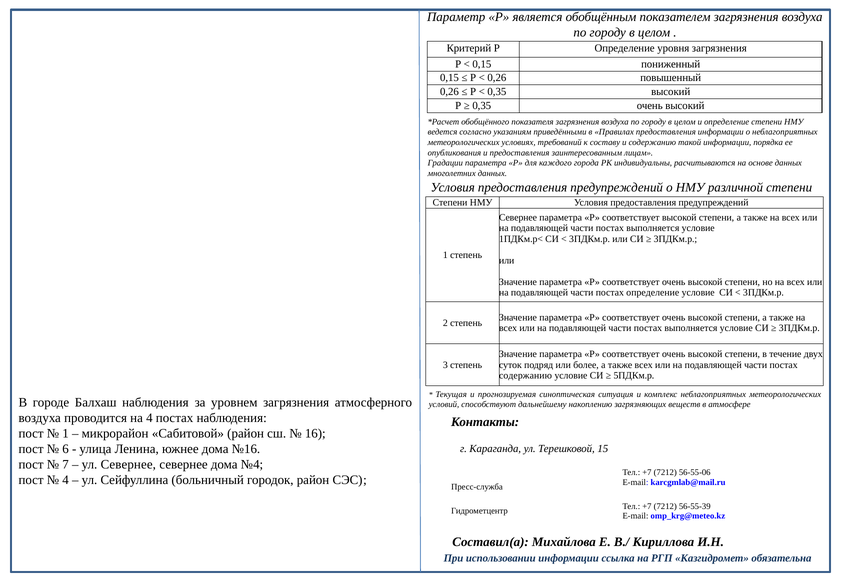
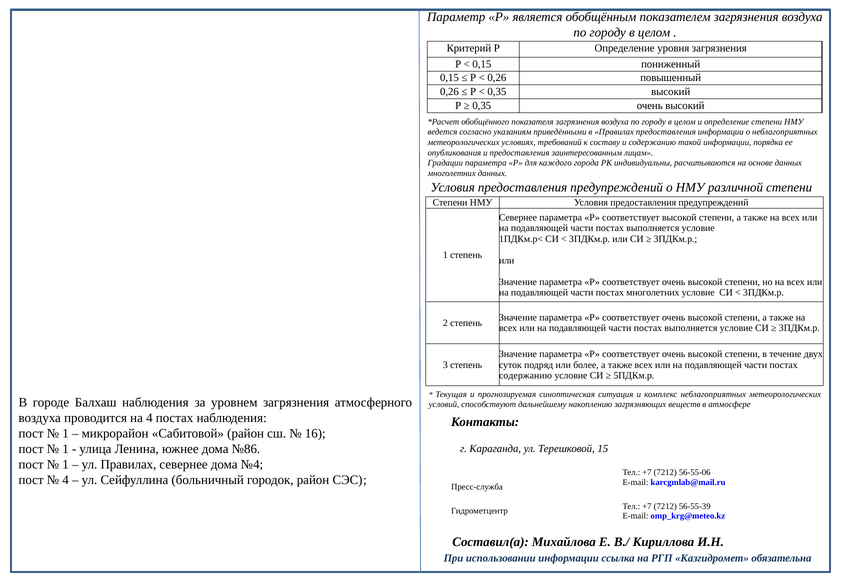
постах определение: определение -> многолетних
6 at (66, 449): 6 -> 1
№16: №16 -> №86
7 at (66, 465): 7 -> 1
ул Севернее: Севернее -> Правилах
